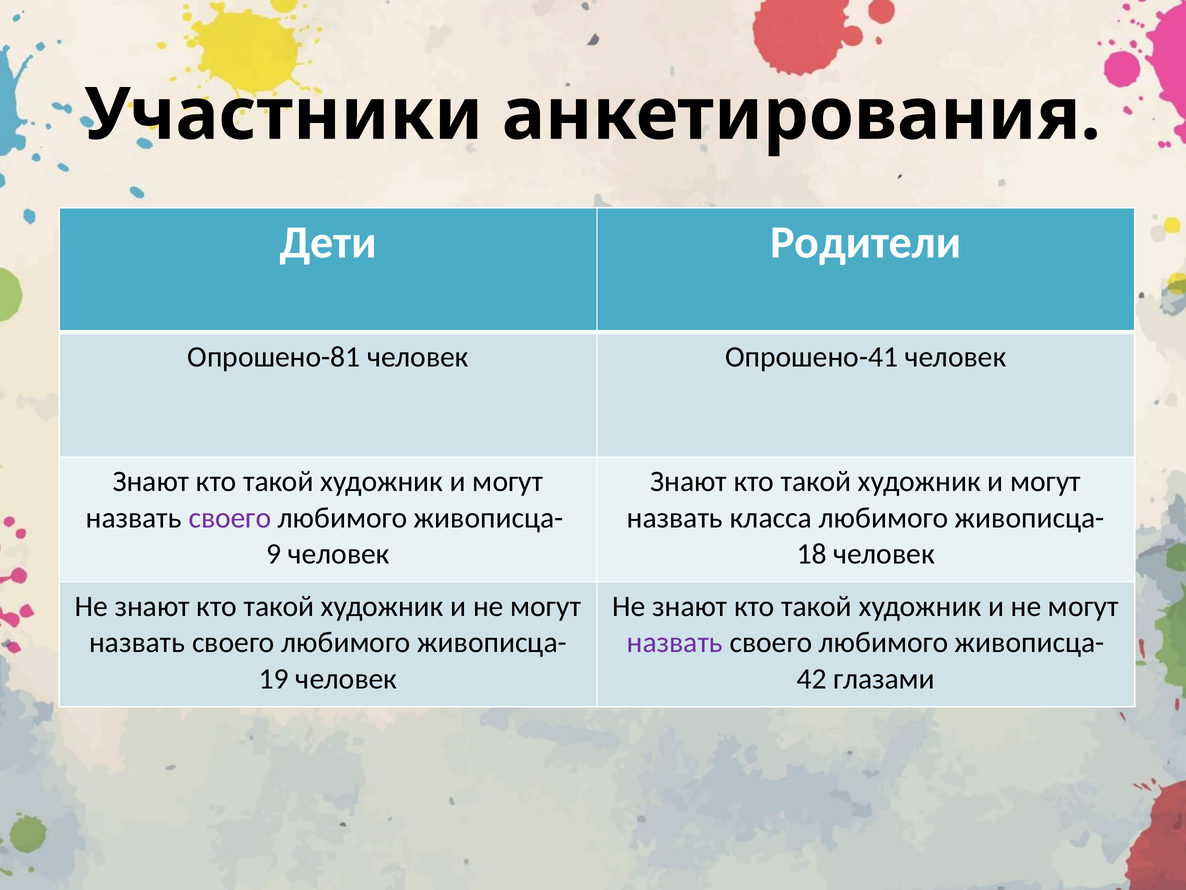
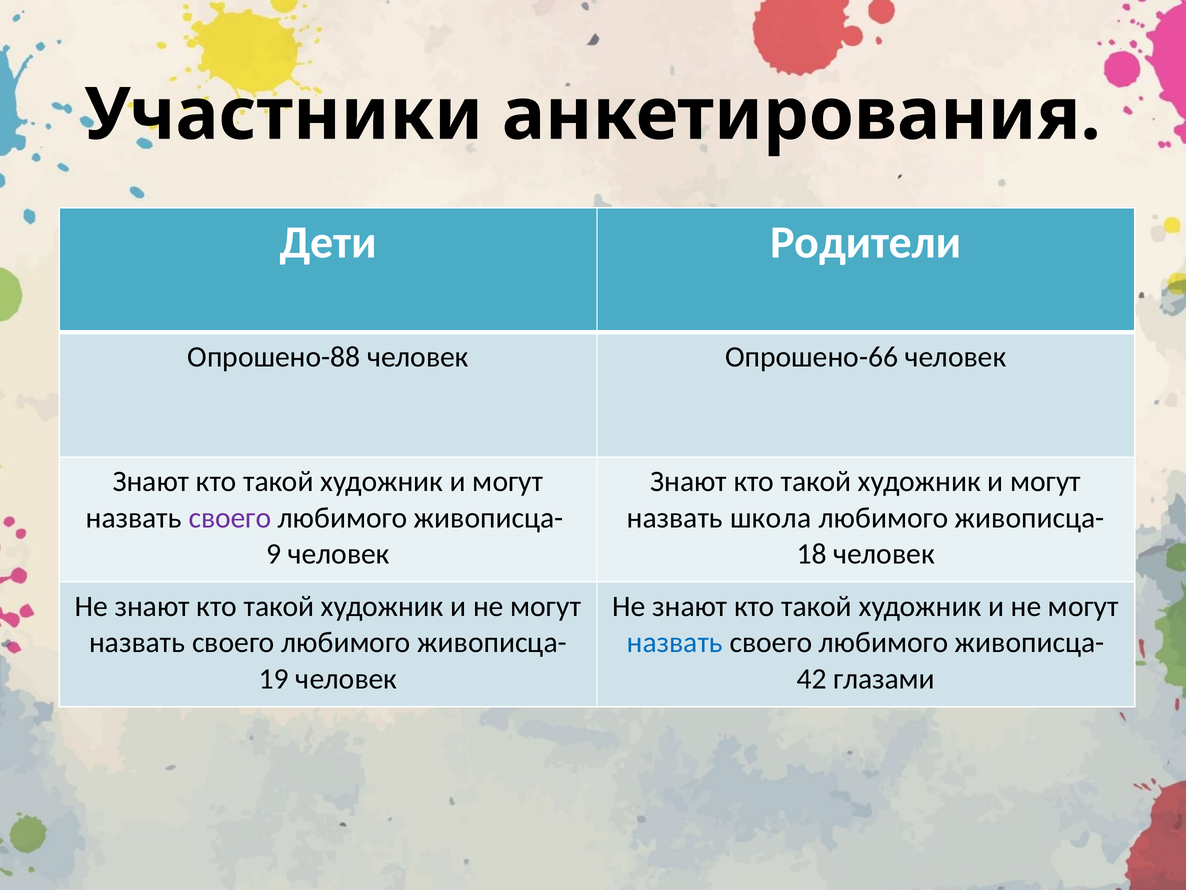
Опрошено-81: Опрошено-81 -> Опрошено-88
Опрошено-41: Опрошено-41 -> Опрошено-66
класса: класса -> школа
назвать at (675, 642) colour: purple -> blue
